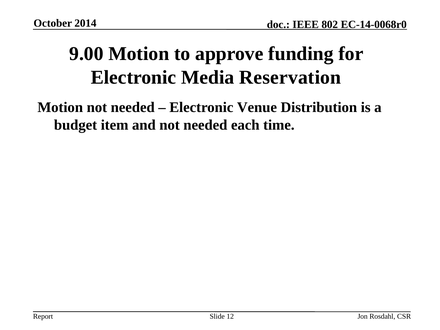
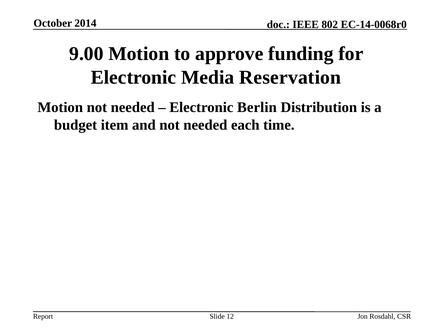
Venue: Venue -> Berlin
